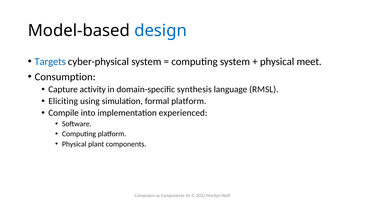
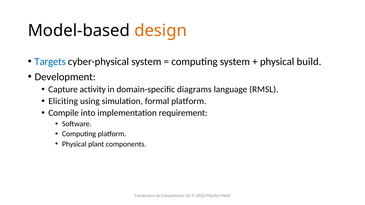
design colour: blue -> orange
meet: meet -> build
Consumption: Consumption -> Development
synthesis: synthesis -> diagrams
experienced: experienced -> requirement
